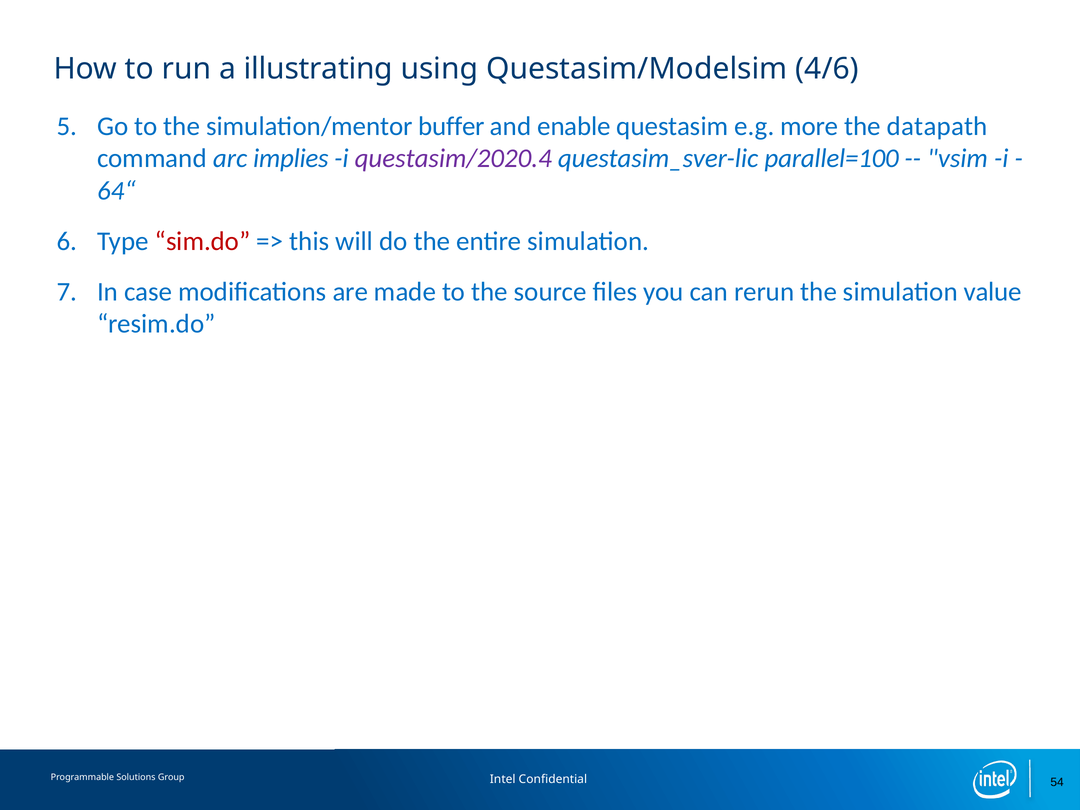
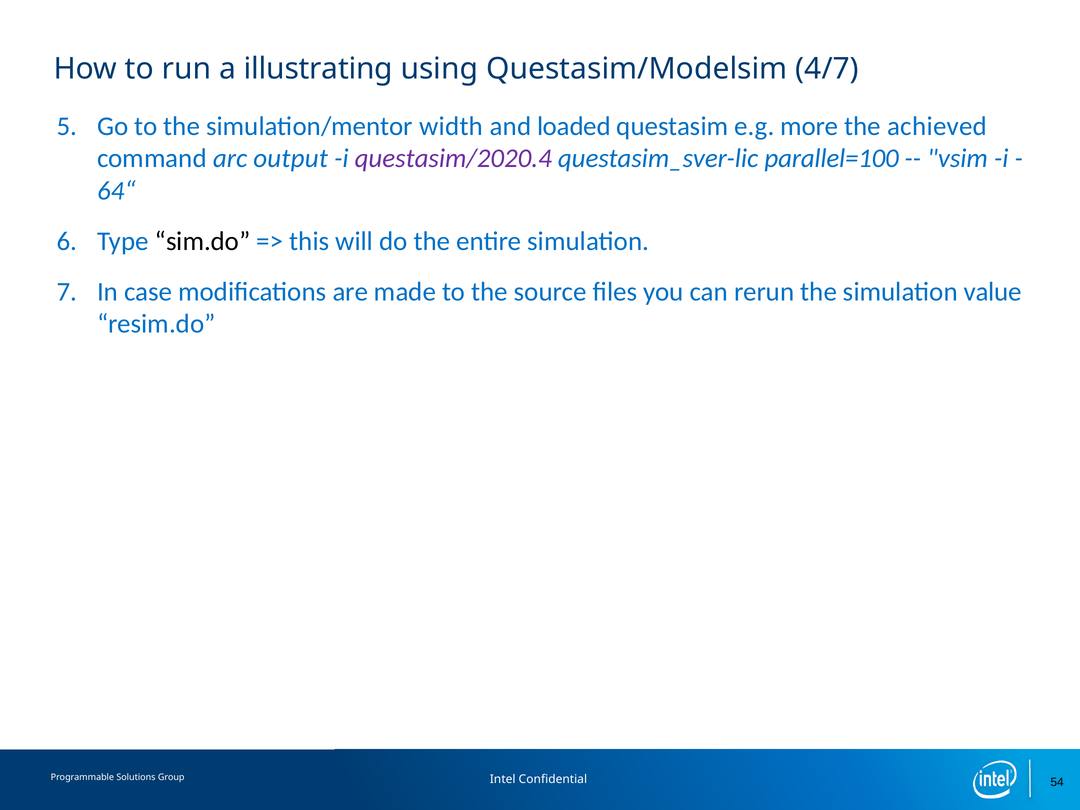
4/6: 4/6 -> 4/7
buffer: buffer -> width
enable: enable -> loaded
datapath: datapath -> achieved
implies: implies -> output
sim.do colour: red -> black
